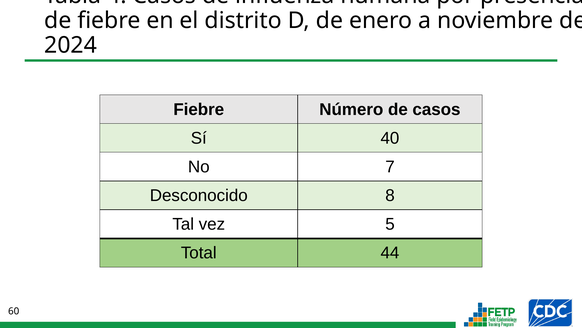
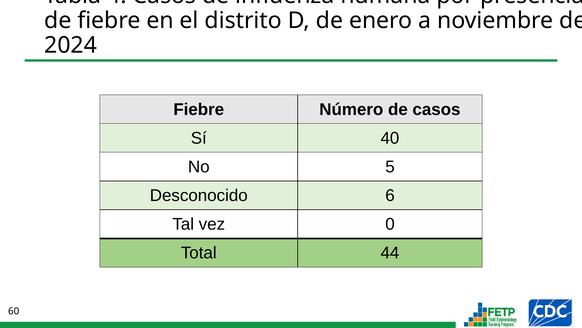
7: 7 -> 5
8: 8 -> 6
5: 5 -> 0
